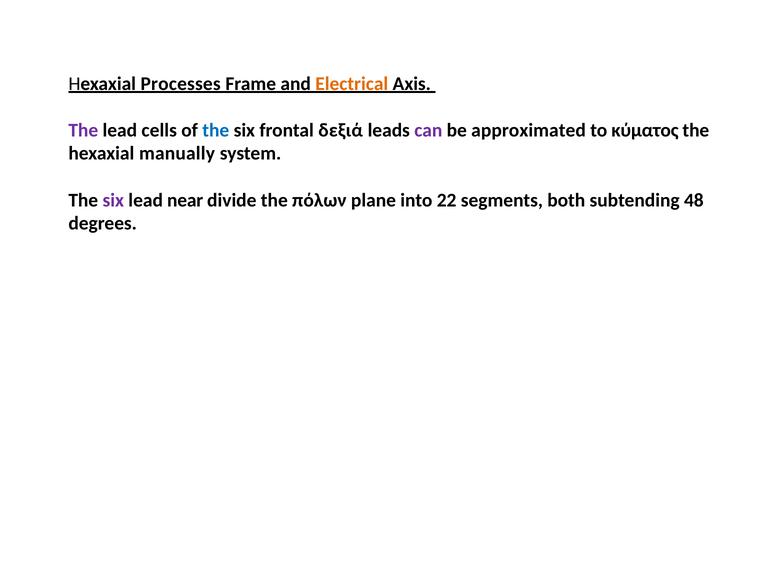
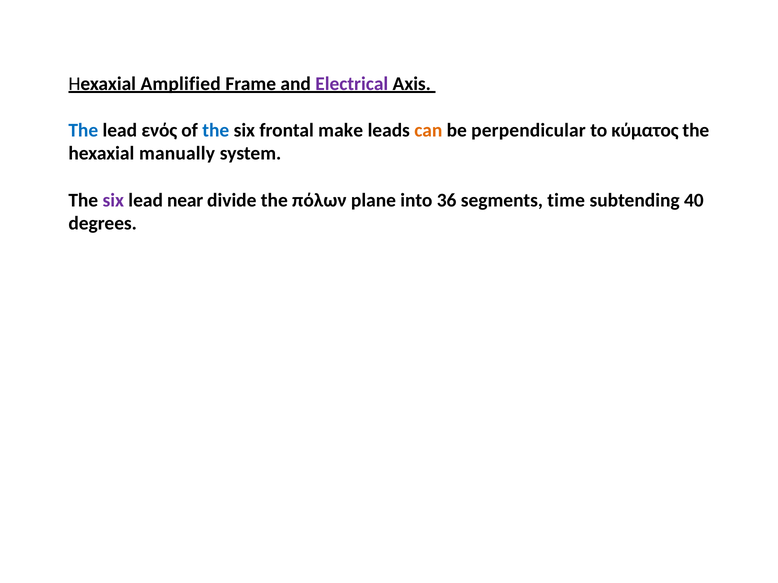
Processes: Processes -> Amplified
Electrical colour: orange -> purple
The at (83, 130) colour: purple -> blue
cells: cells -> ενός
δεξιά: δεξιά -> make
can colour: purple -> orange
approximated: approximated -> perpendicular
22: 22 -> 36
both: both -> time
48: 48 -> 40
